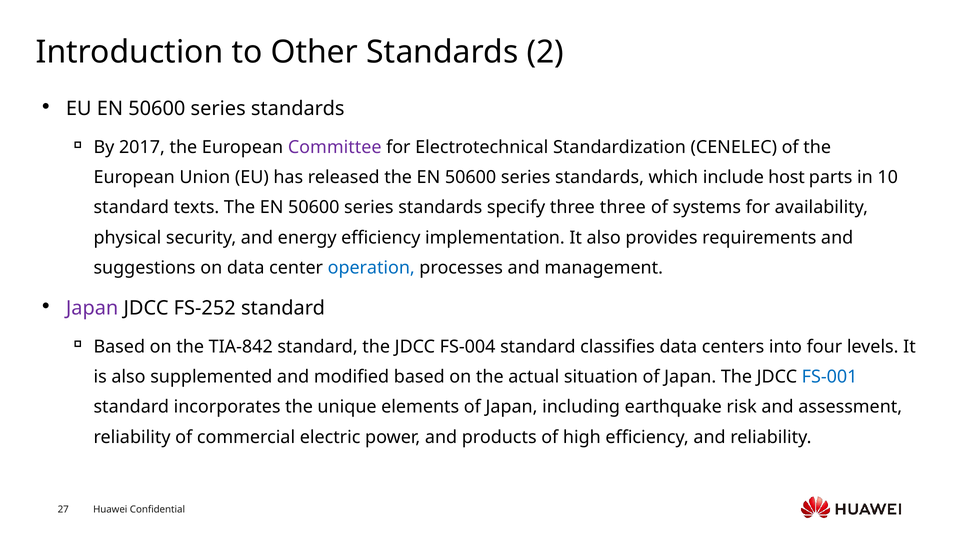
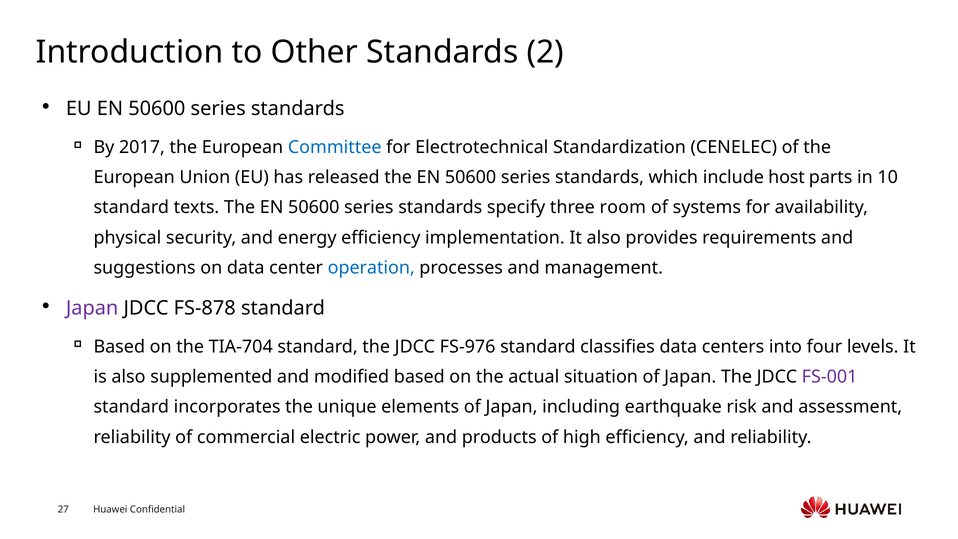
Committee colour: purple -> blue
three three: three -> room
FS-252: FS-252 -> FS-878
TIA-842: TIA-842 -> TIA-704
FS-004: FS-004 -> FS-976
FS-001 colour: blue -> purple
